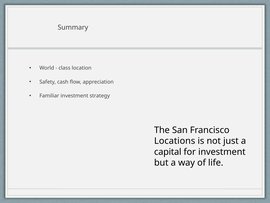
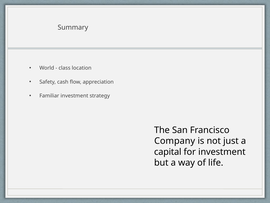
Locations: Locations -> Company
